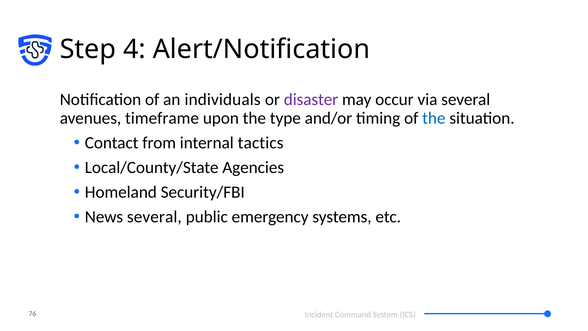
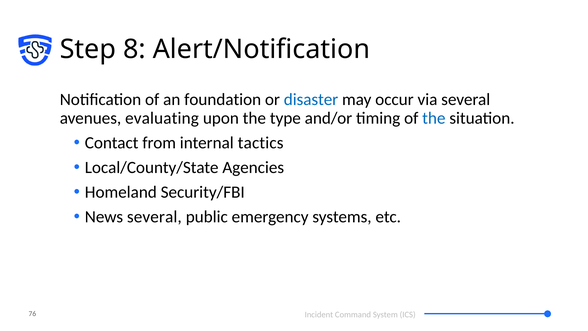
4: 4 -> 8
individuals: individuals -> foundation
disaster colour: purple -> blue
timeframe: timeframe -> evaluating
